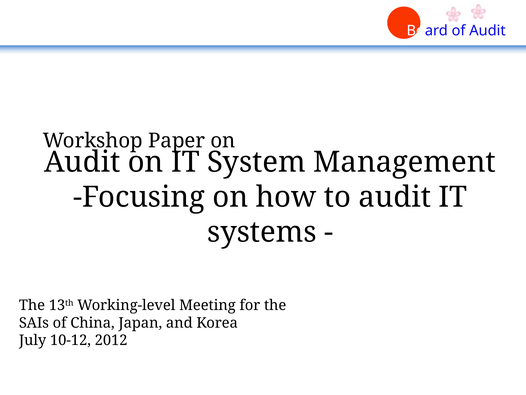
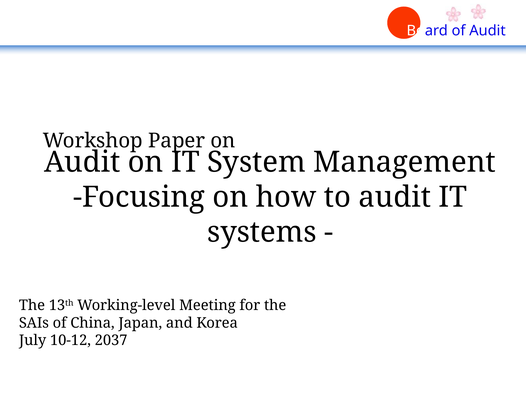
2012: 2012 -> 2037
